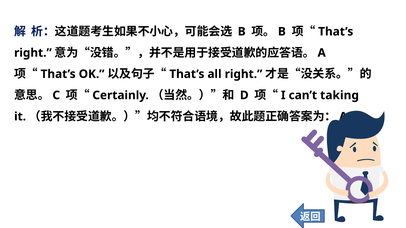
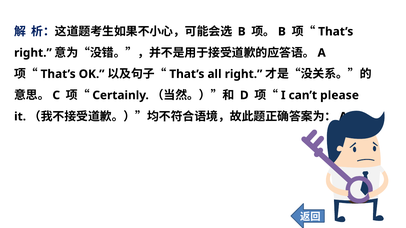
taking: taking -> please
